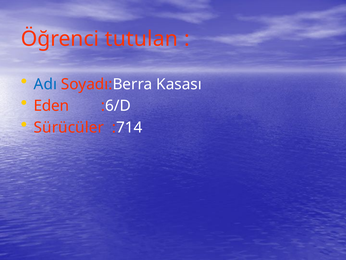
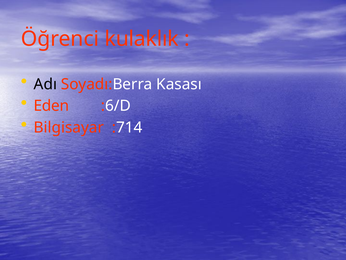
tutulan: tutulan -> kulaklık
Adı colour: blue -> black
Sürücüler: Sürücüler -> Bilgisayar
